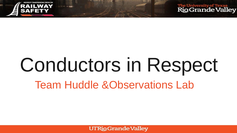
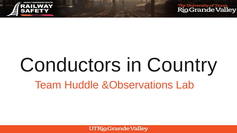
Respect: Respect -> Country
